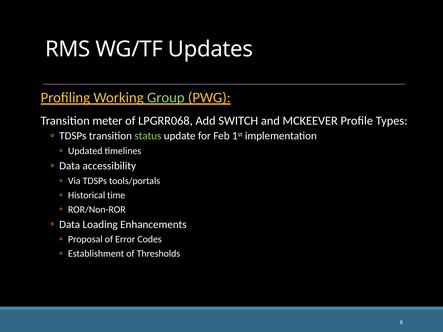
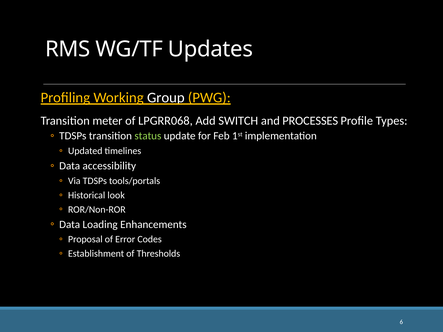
Group colour: light green -> white
MCKEEVER: MCKEEVER -> PROCESSES
time: time -> look
